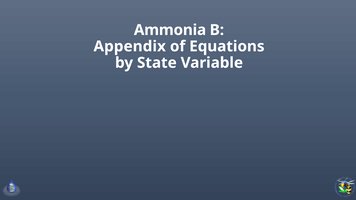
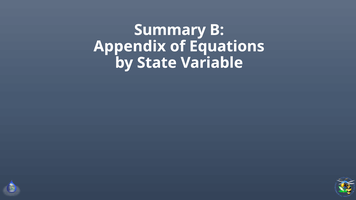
Ammonia: Ammonia -> Summary
